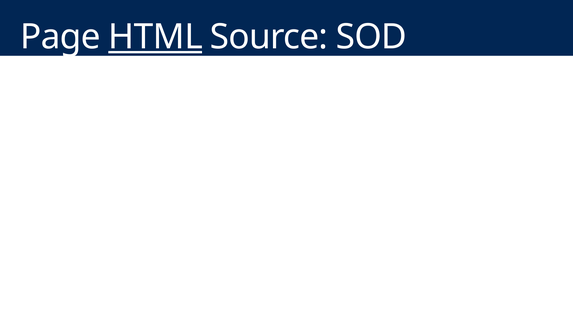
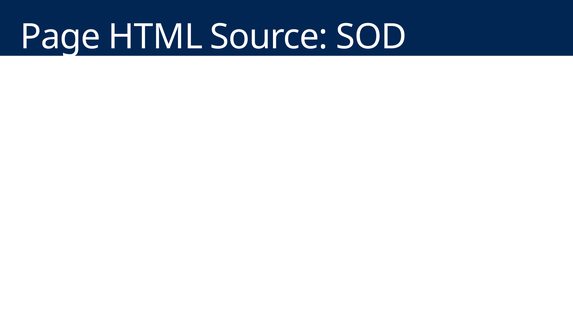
HTML underline: present -> none
